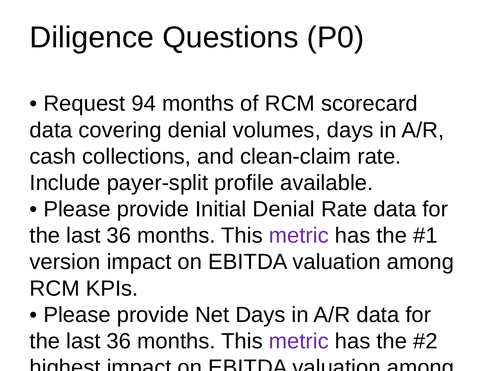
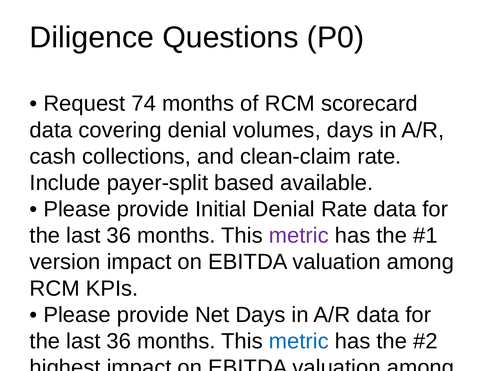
94: 94 -> 74
profile: profile -> based
metric at (299, 341) colour: purple -> blue
